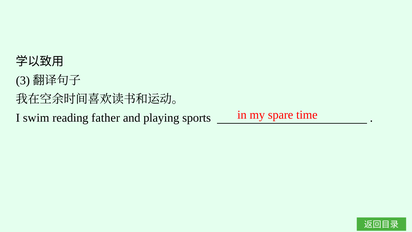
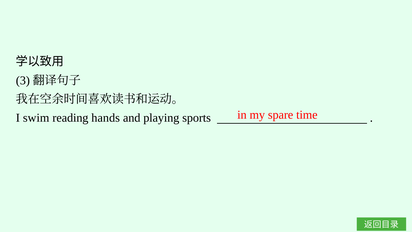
father: father -> hands
